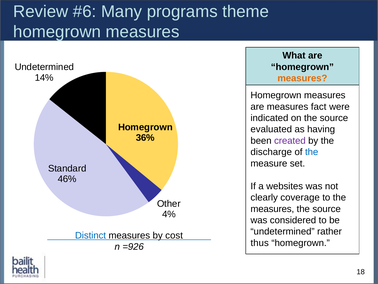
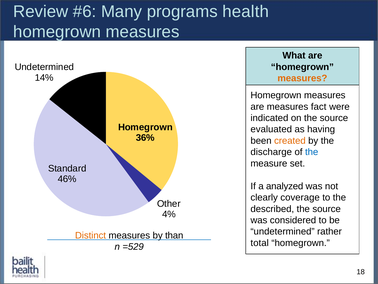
theme: theme -> health
created colour: purple -> orange
websites: websites -> analyzed
measures at (272, 209): measures -> described
Distinct colour: blue -> orange
cost: cost -> than
thus: thus -> total
=926: =926 -> =529
